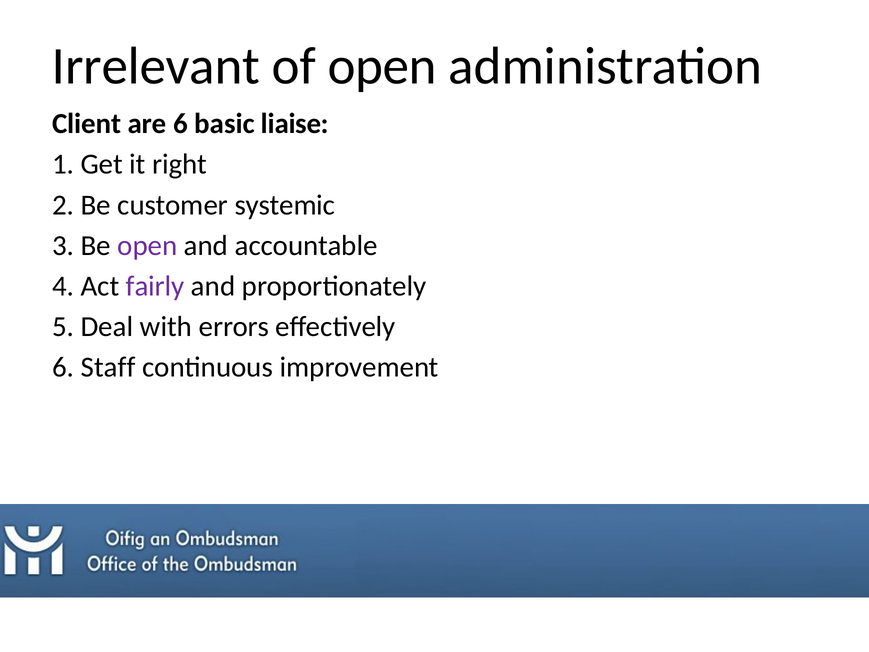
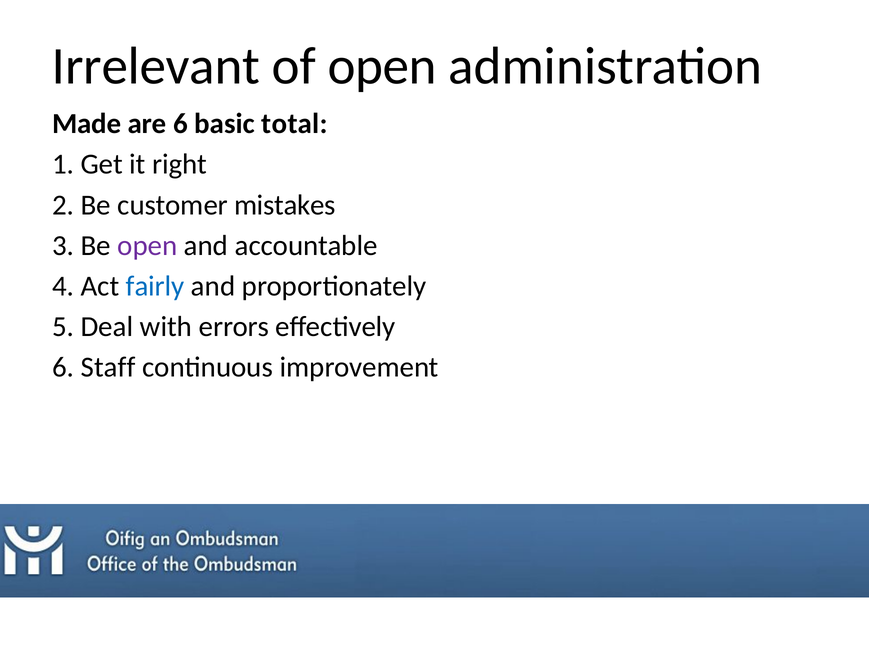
Client: Client -> Made
liaise: liaise -> total
systemic: systemic -> mistakes
fairly colour: purple -> blue
